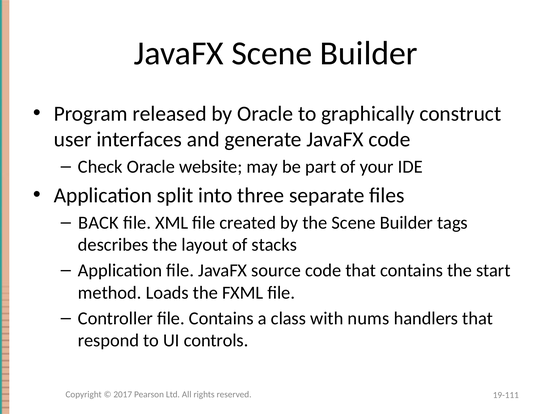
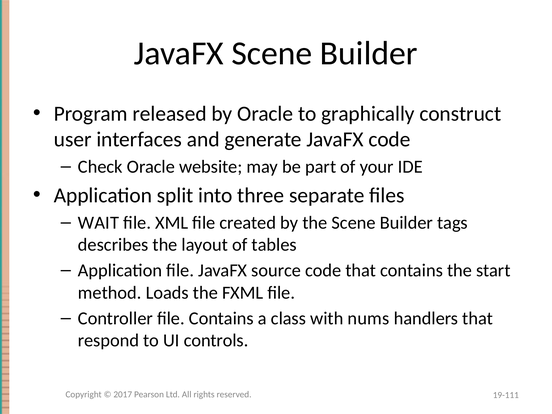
BACK: BACK -> WAIT
stacks: stacks -> tables
